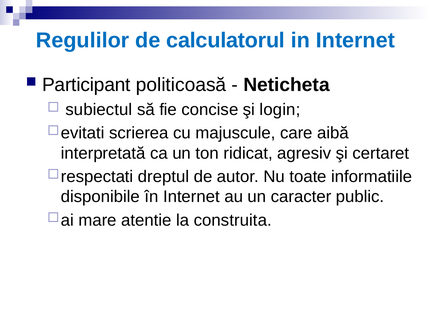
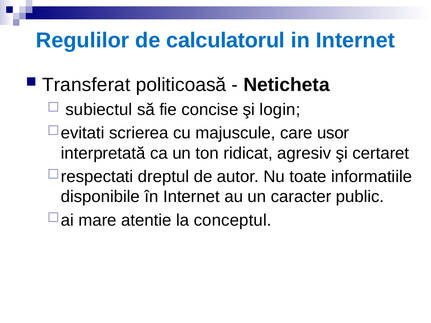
Participant: Participant -> Transferat
aibă: aibă -> usor
construita: construita -> conceptul
